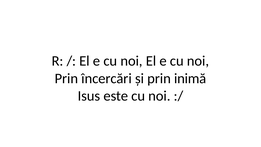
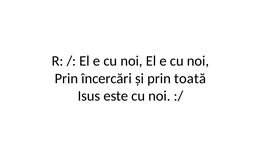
inimă: inimă -> toată
